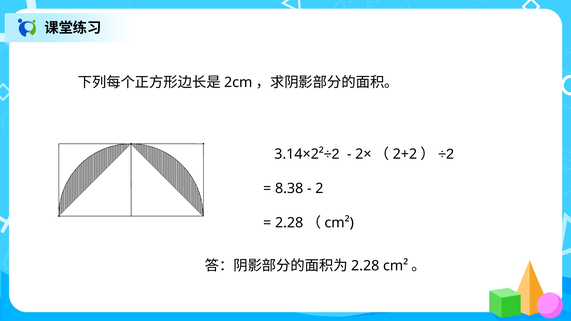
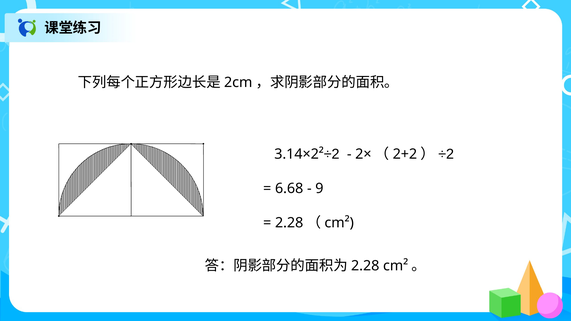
8.38: 8.38 -> 6.68
2: 2 -> 9
